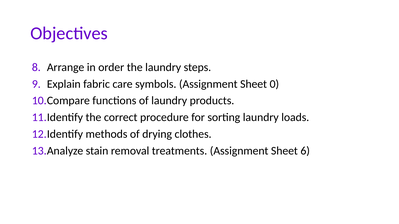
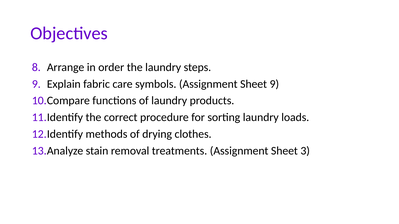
Sheet 0: 0 -> 9
6: 6 -> 3
